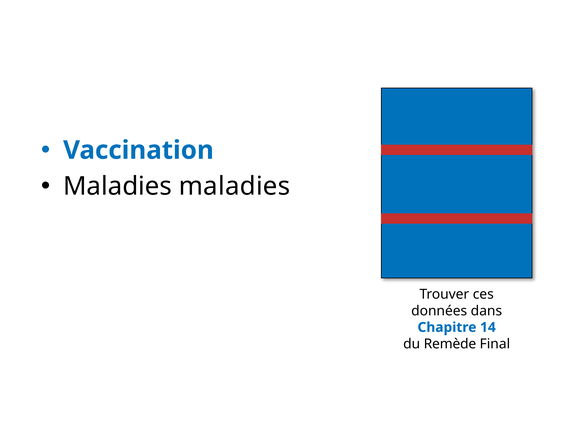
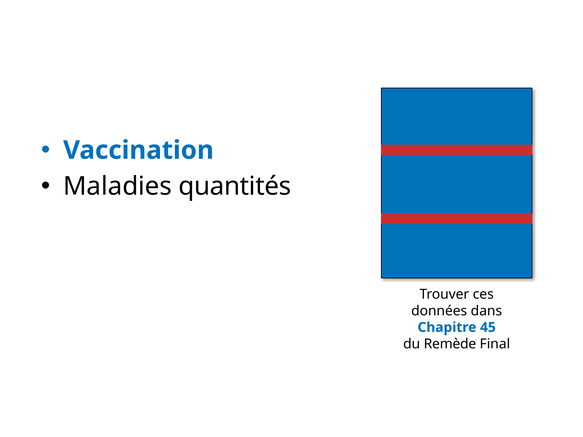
Maladies maladies: maladies -> quantités
14: 14 -> 45
